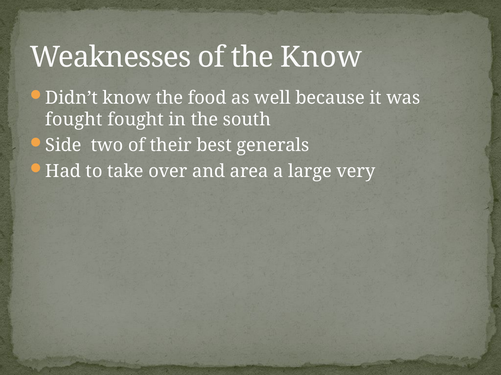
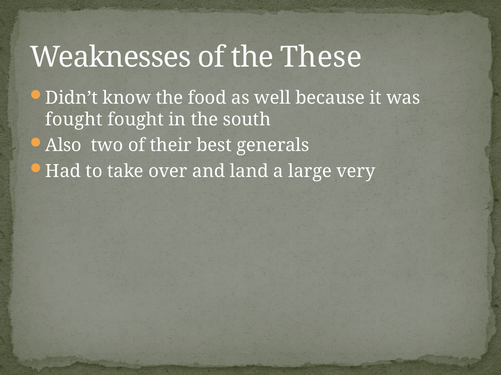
the Know: Know -> These
Side: Side -> Also
area: area -> land
